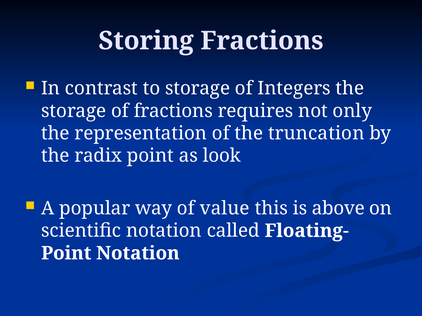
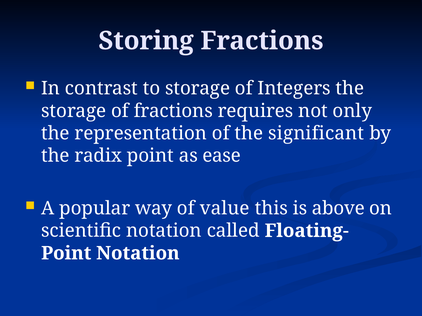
truncation: truncation -> significant
look: look -> ease
